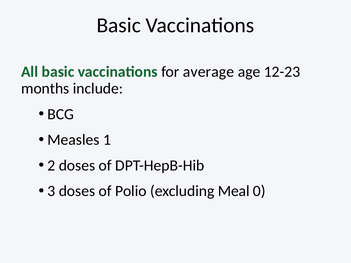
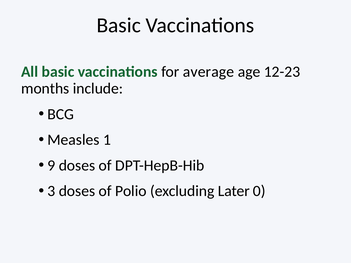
2: 2 -> 9
Meal: Meal -> Later
